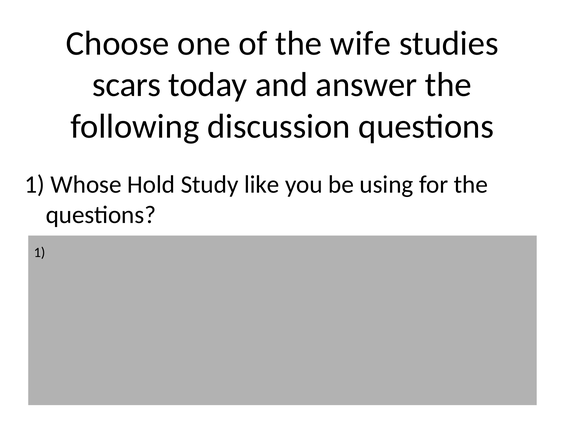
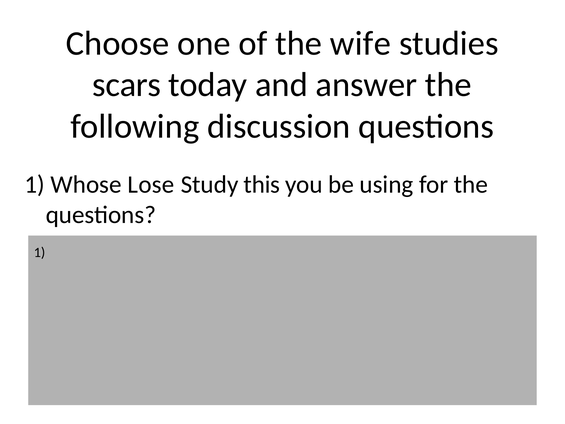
Hold: Hold -> Lose
like: like -> this
